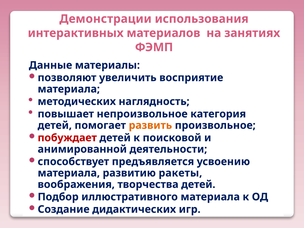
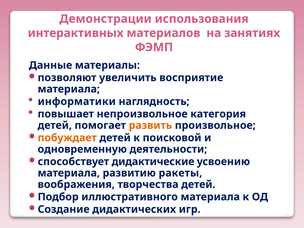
методических: методических -> информатики
побуждает colour: red -> orange
анимированной: анимированной -> одновременную
предъявляется: предъявляется -> дидактические
